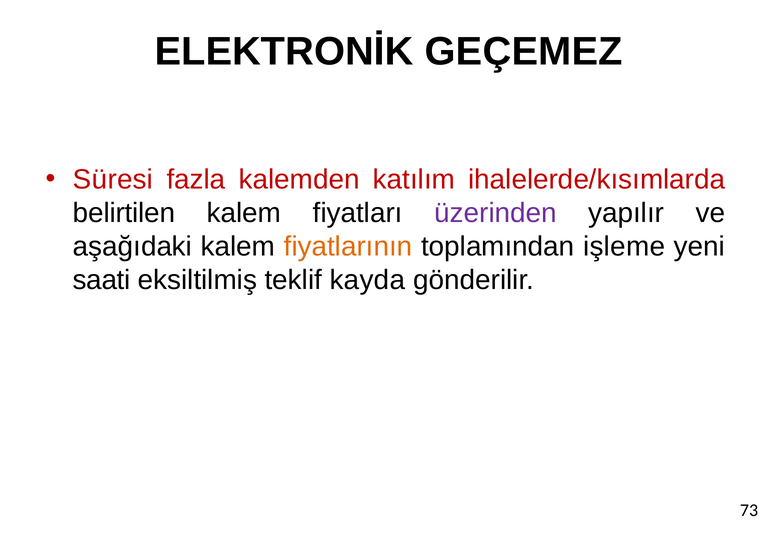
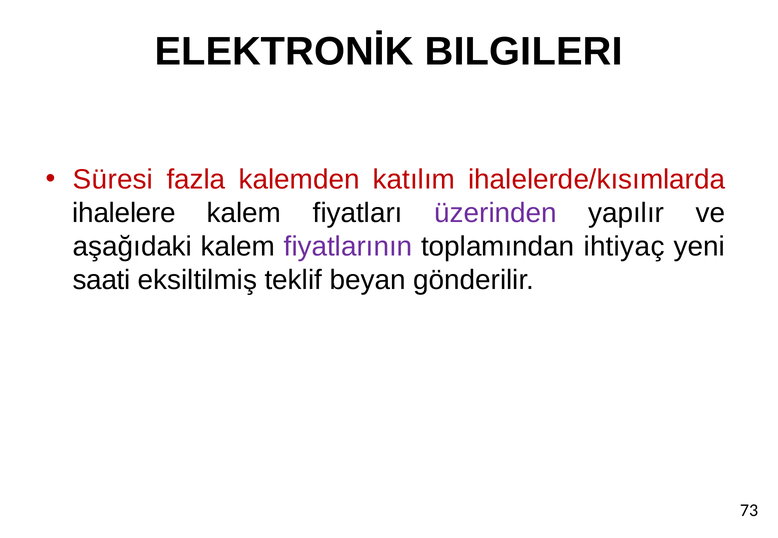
GEÇEMEZ: GEÇEMEZ -> BILGILERI
belirtilen: belirtilen -> ihalelere
fiyatlarının colour: orange -> purple
işleme: işleme -> ihtiyaç
kayda: kayda -> beyan
